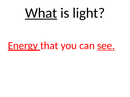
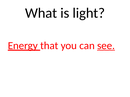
What underline: present -> none
